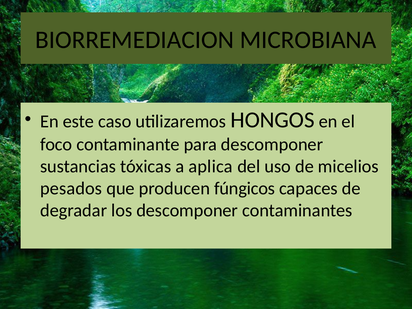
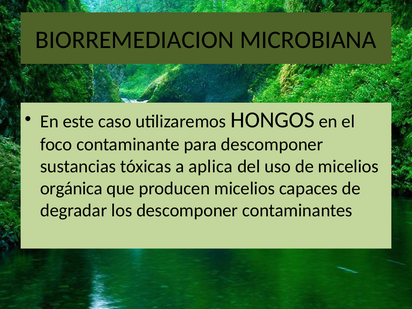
pesados: pesados -> orgánica
producen fúngicos: fúngicos -> micelios
